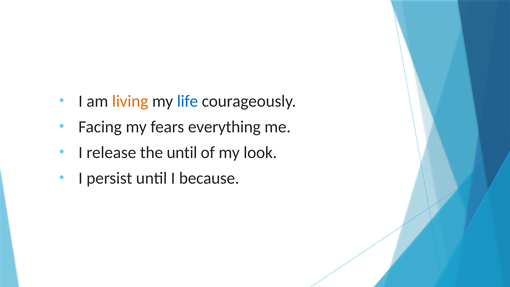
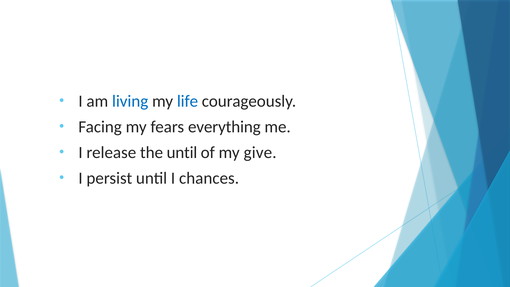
living colour: orange -> blue
look: look -> give
because: because -> chances
